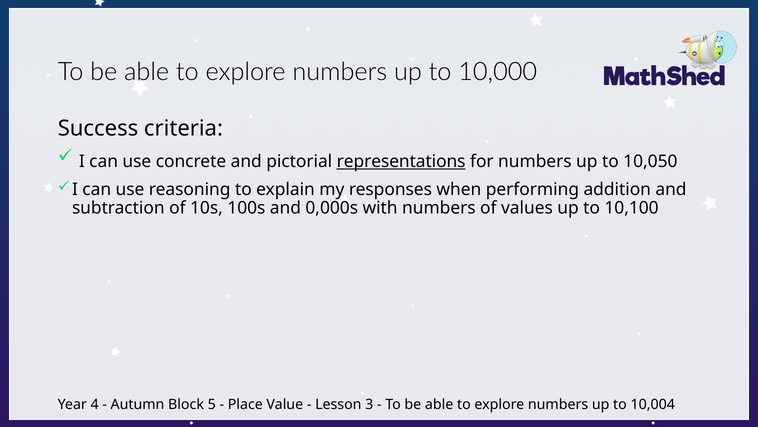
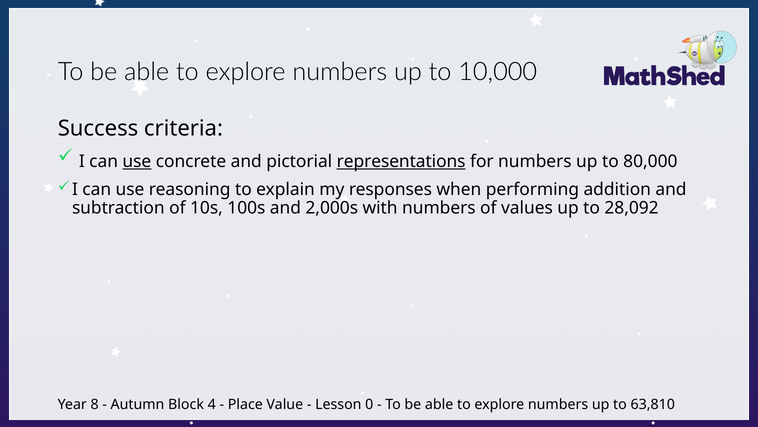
use at (137, 162) underline: none -> present
10,050: 10,050 -> 80,000
0,000s: 0,000s -> 2,000s
10,100: 10,100 -> 28,092
4: 4 -> 8
5: 5 -> 4
3: 3 -> 0
10,004: 10,004 -> 63,810
